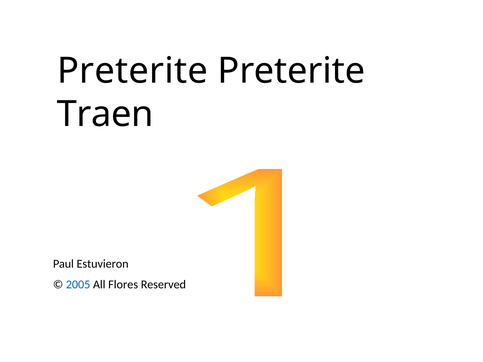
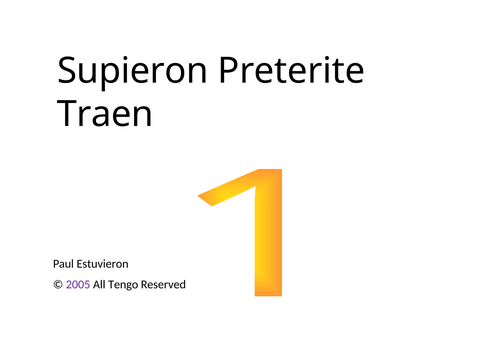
Preterite at (132, 71): Preterite -> Supieron
2005 colour: blue -> purple
Flores: Flores -> Tengo
